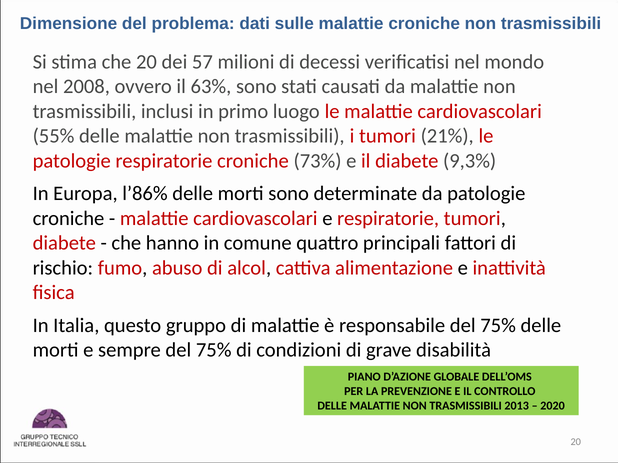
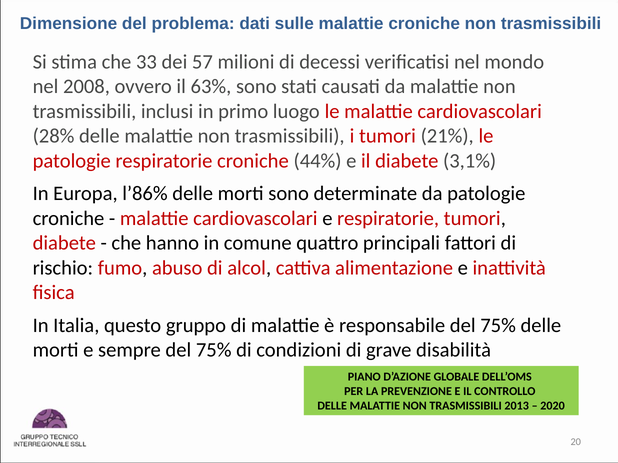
che 20: 20 -> 33
55%: 55% -> 28%
73%: 73% -> 44%
9,3%: 9,3% -> 3,1%
